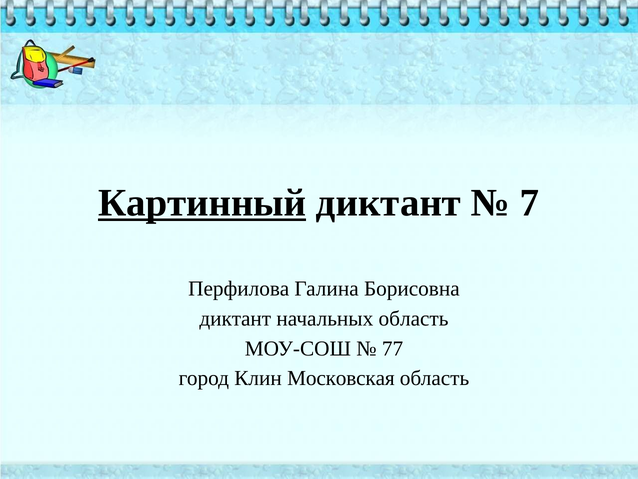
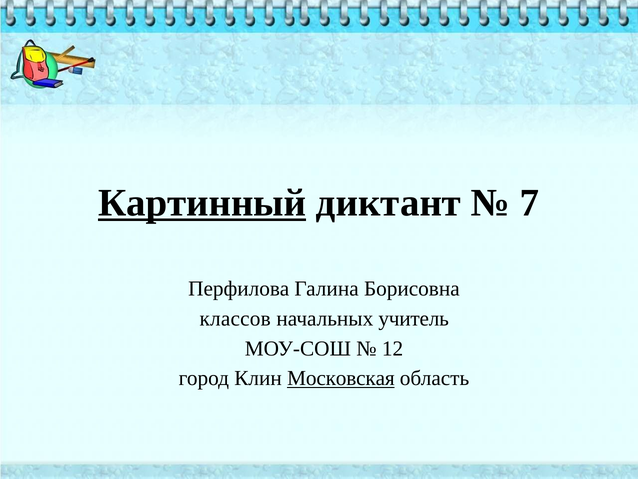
диктант at (235, 318): диктант -> классов
начальных область: область -> учитель
77: 77 -> 12
Московская underline: none -> present
